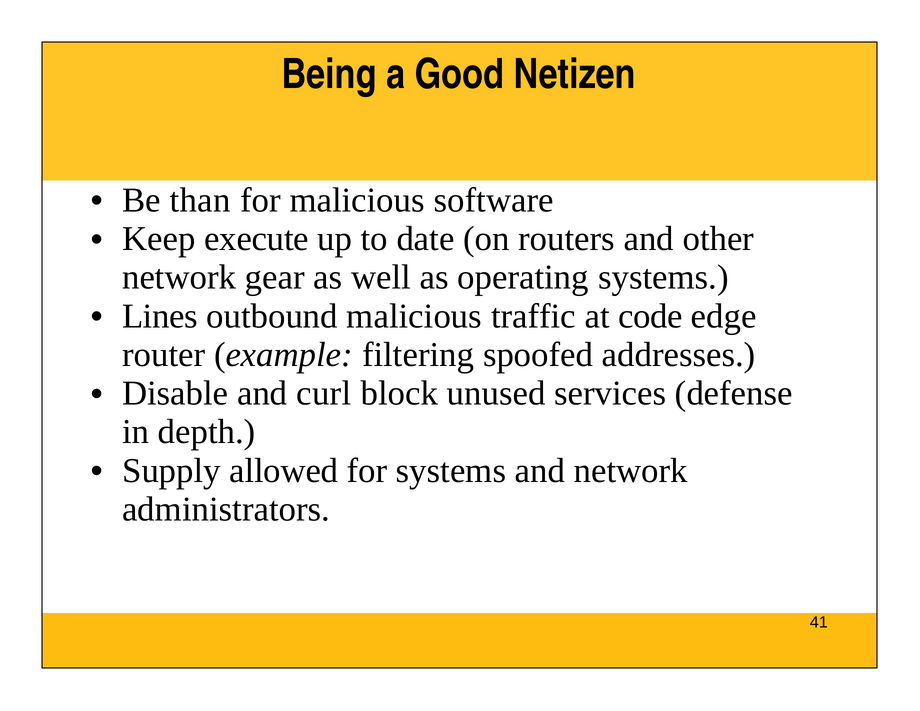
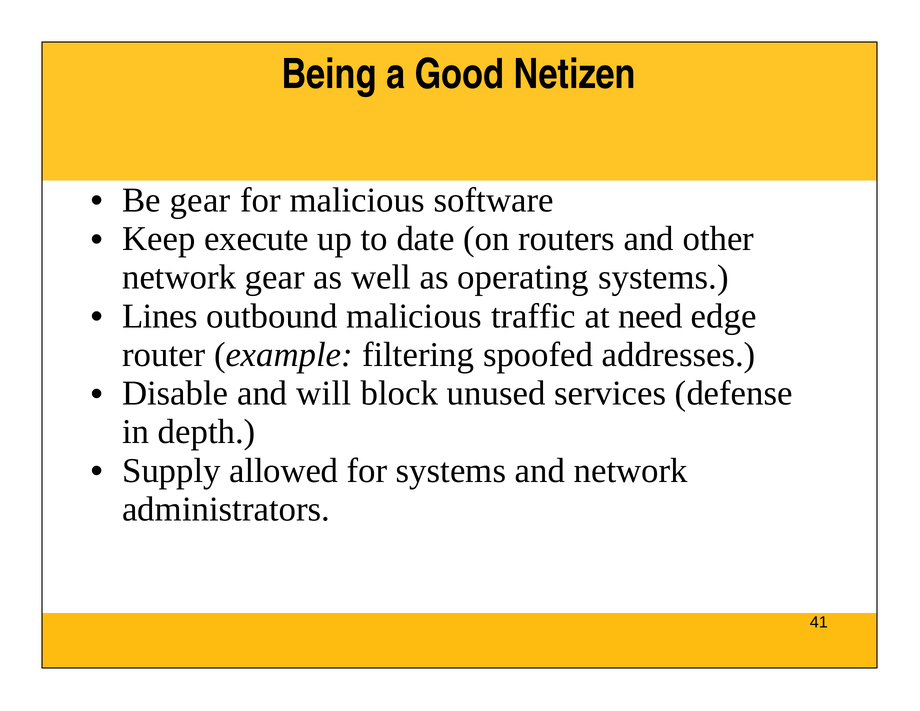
Be than: than -> gear
code: code -> need
curl: curl -> will
